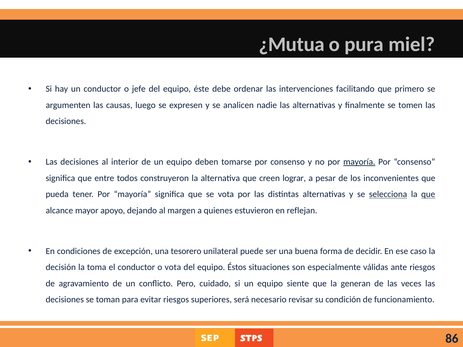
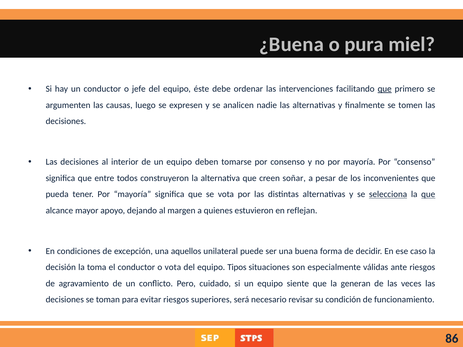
¿Mutua: ¿Mutua -> ¿Buena
que at (385, 89) underline: none -> present
mayoría at (359, 162) underline: present -> none
lograr: lograr -> soñar
tesorero: tesorero -> aquellos
Éstos: Éstos -> Tipos
